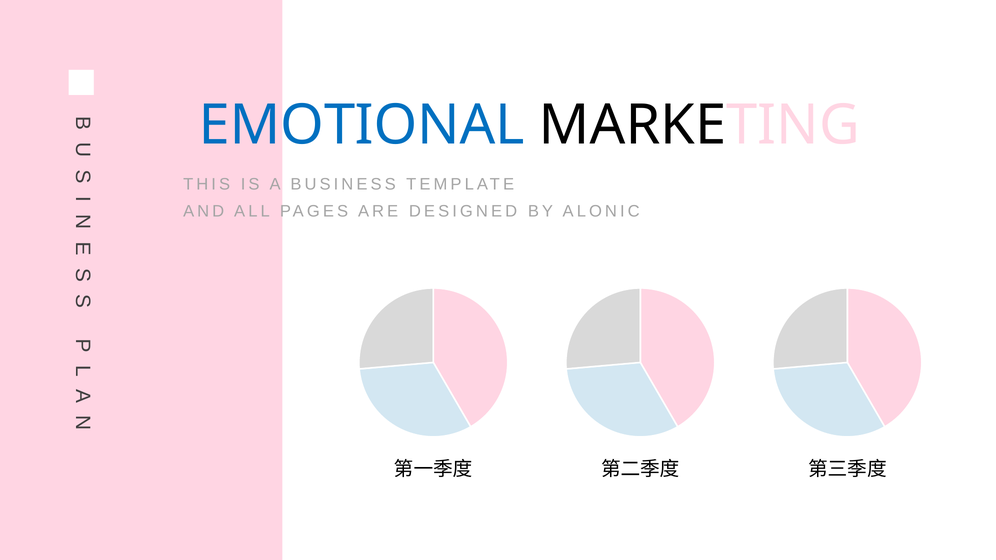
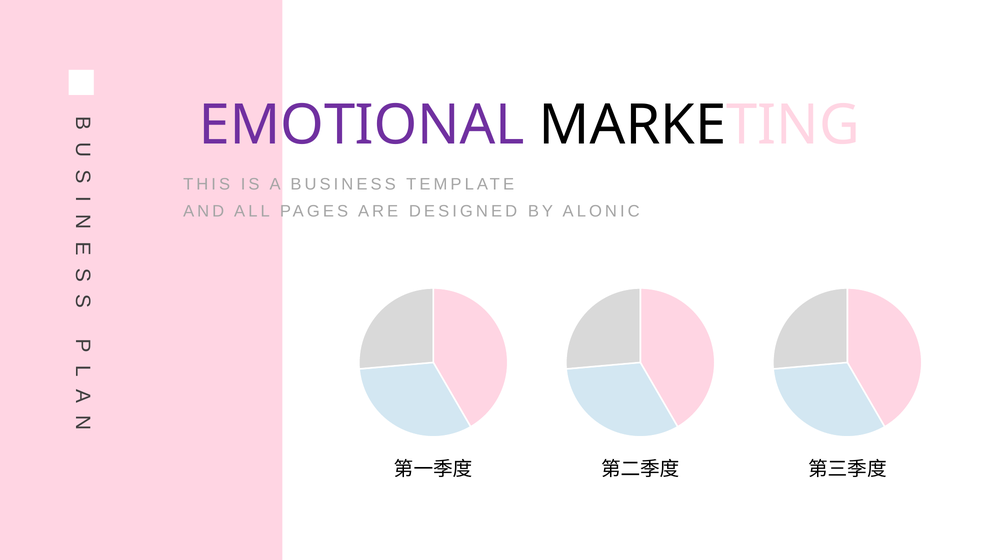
EMOTIONAL colour: blue -> purple
